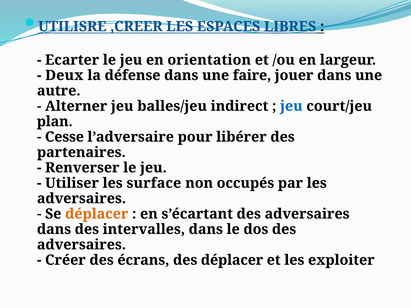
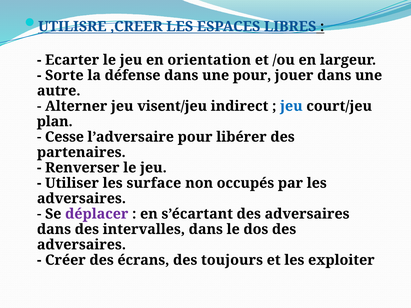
Deux: Deux -> Sorte
une faire: faire -> pour
balles/jeu: balles/jeu -> visent/jeu
déplacer at (97, 214) colour: orange -> purple
des déplacer: déplacer -> toujours
